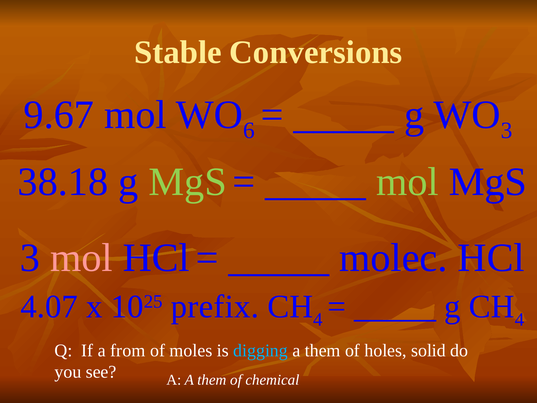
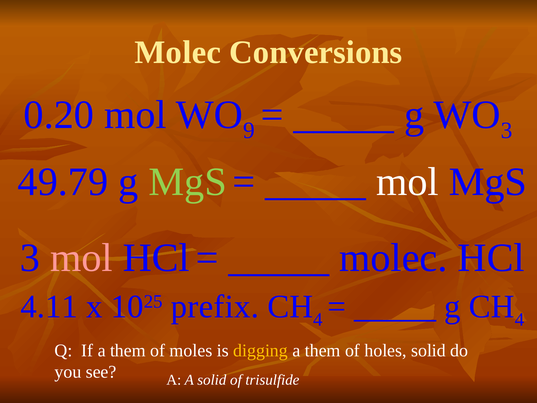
Stable at (178, 52): Stable -> Molec
9.67: 9.67 -> 0.20
6: 6 -> 9
38.18: 38.18 -> 49.79
mol at (407, 182) colour: light green -> white
4.07: 4.07 -> 4.11
If a from: from -> them
digging colour: light blue -> yellow
A A them: them -> solid
chemical: chemical -> trisulfide
